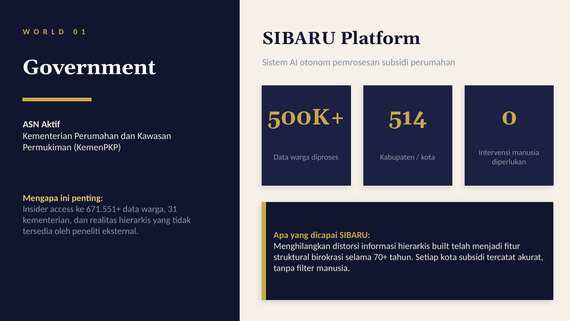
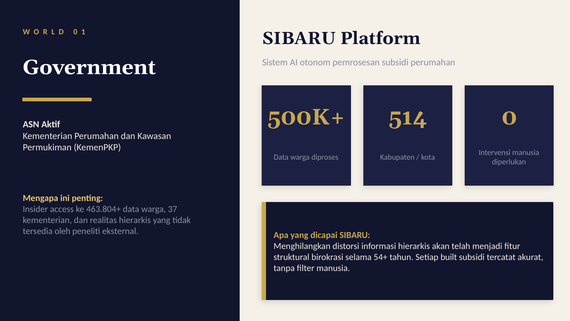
671.551+: 671.551+ -> 463.804+
31: 31 -> 37
built: built -> akan
70+: 70+ -> 54+
Setiap kota: kota -> built
